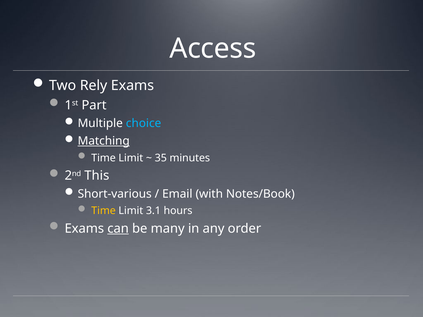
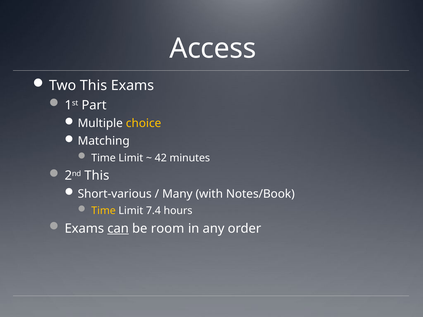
Two Rely: Rely -> This
choice colour: light blue -> yellow
Matching underline: present -> none
35: 35 -> 42
Email: Email -> Many
3.1: 3.1 -> 7.4
many: many -> room
